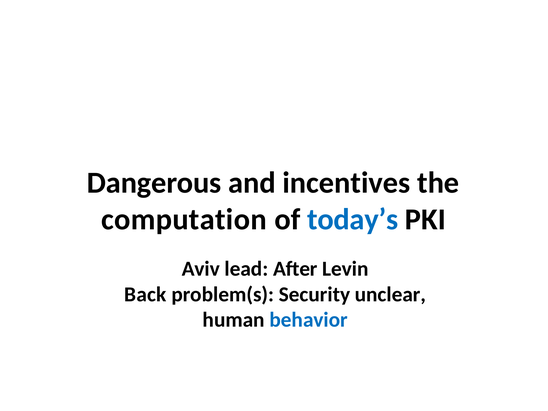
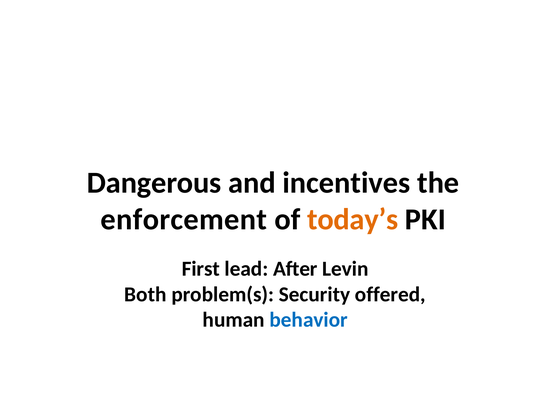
computation: computation -> enforcement
today’s colour: blue -> orange
Aviv: Aviv -> First
Back: Back -> Both
unclear: unclear -> offered
